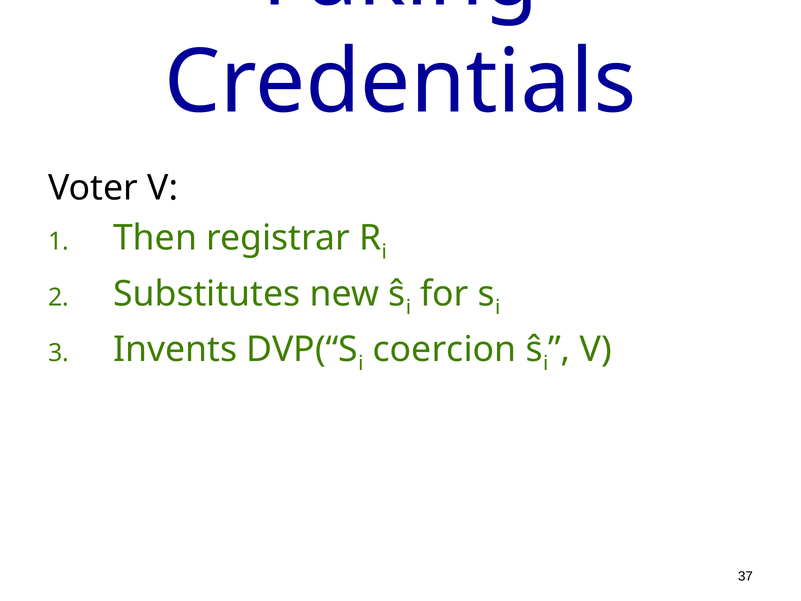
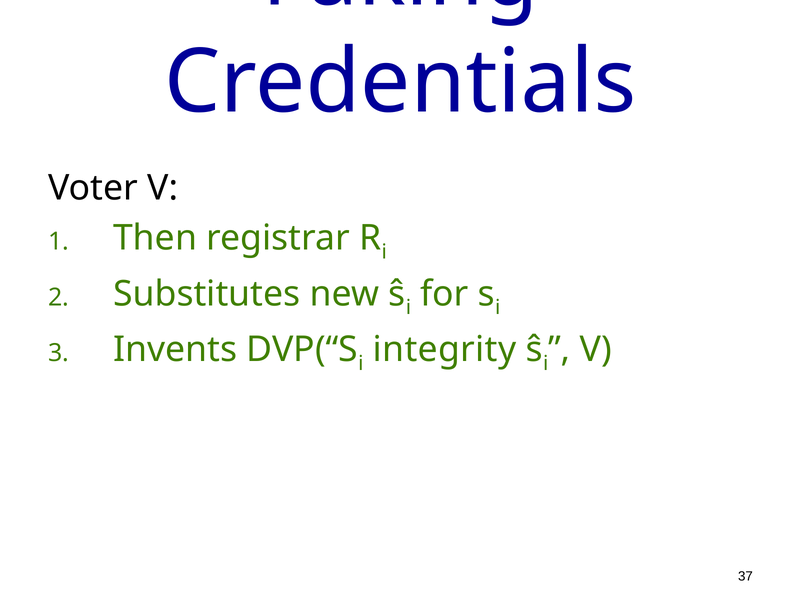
coercion: coercion -> integrity
